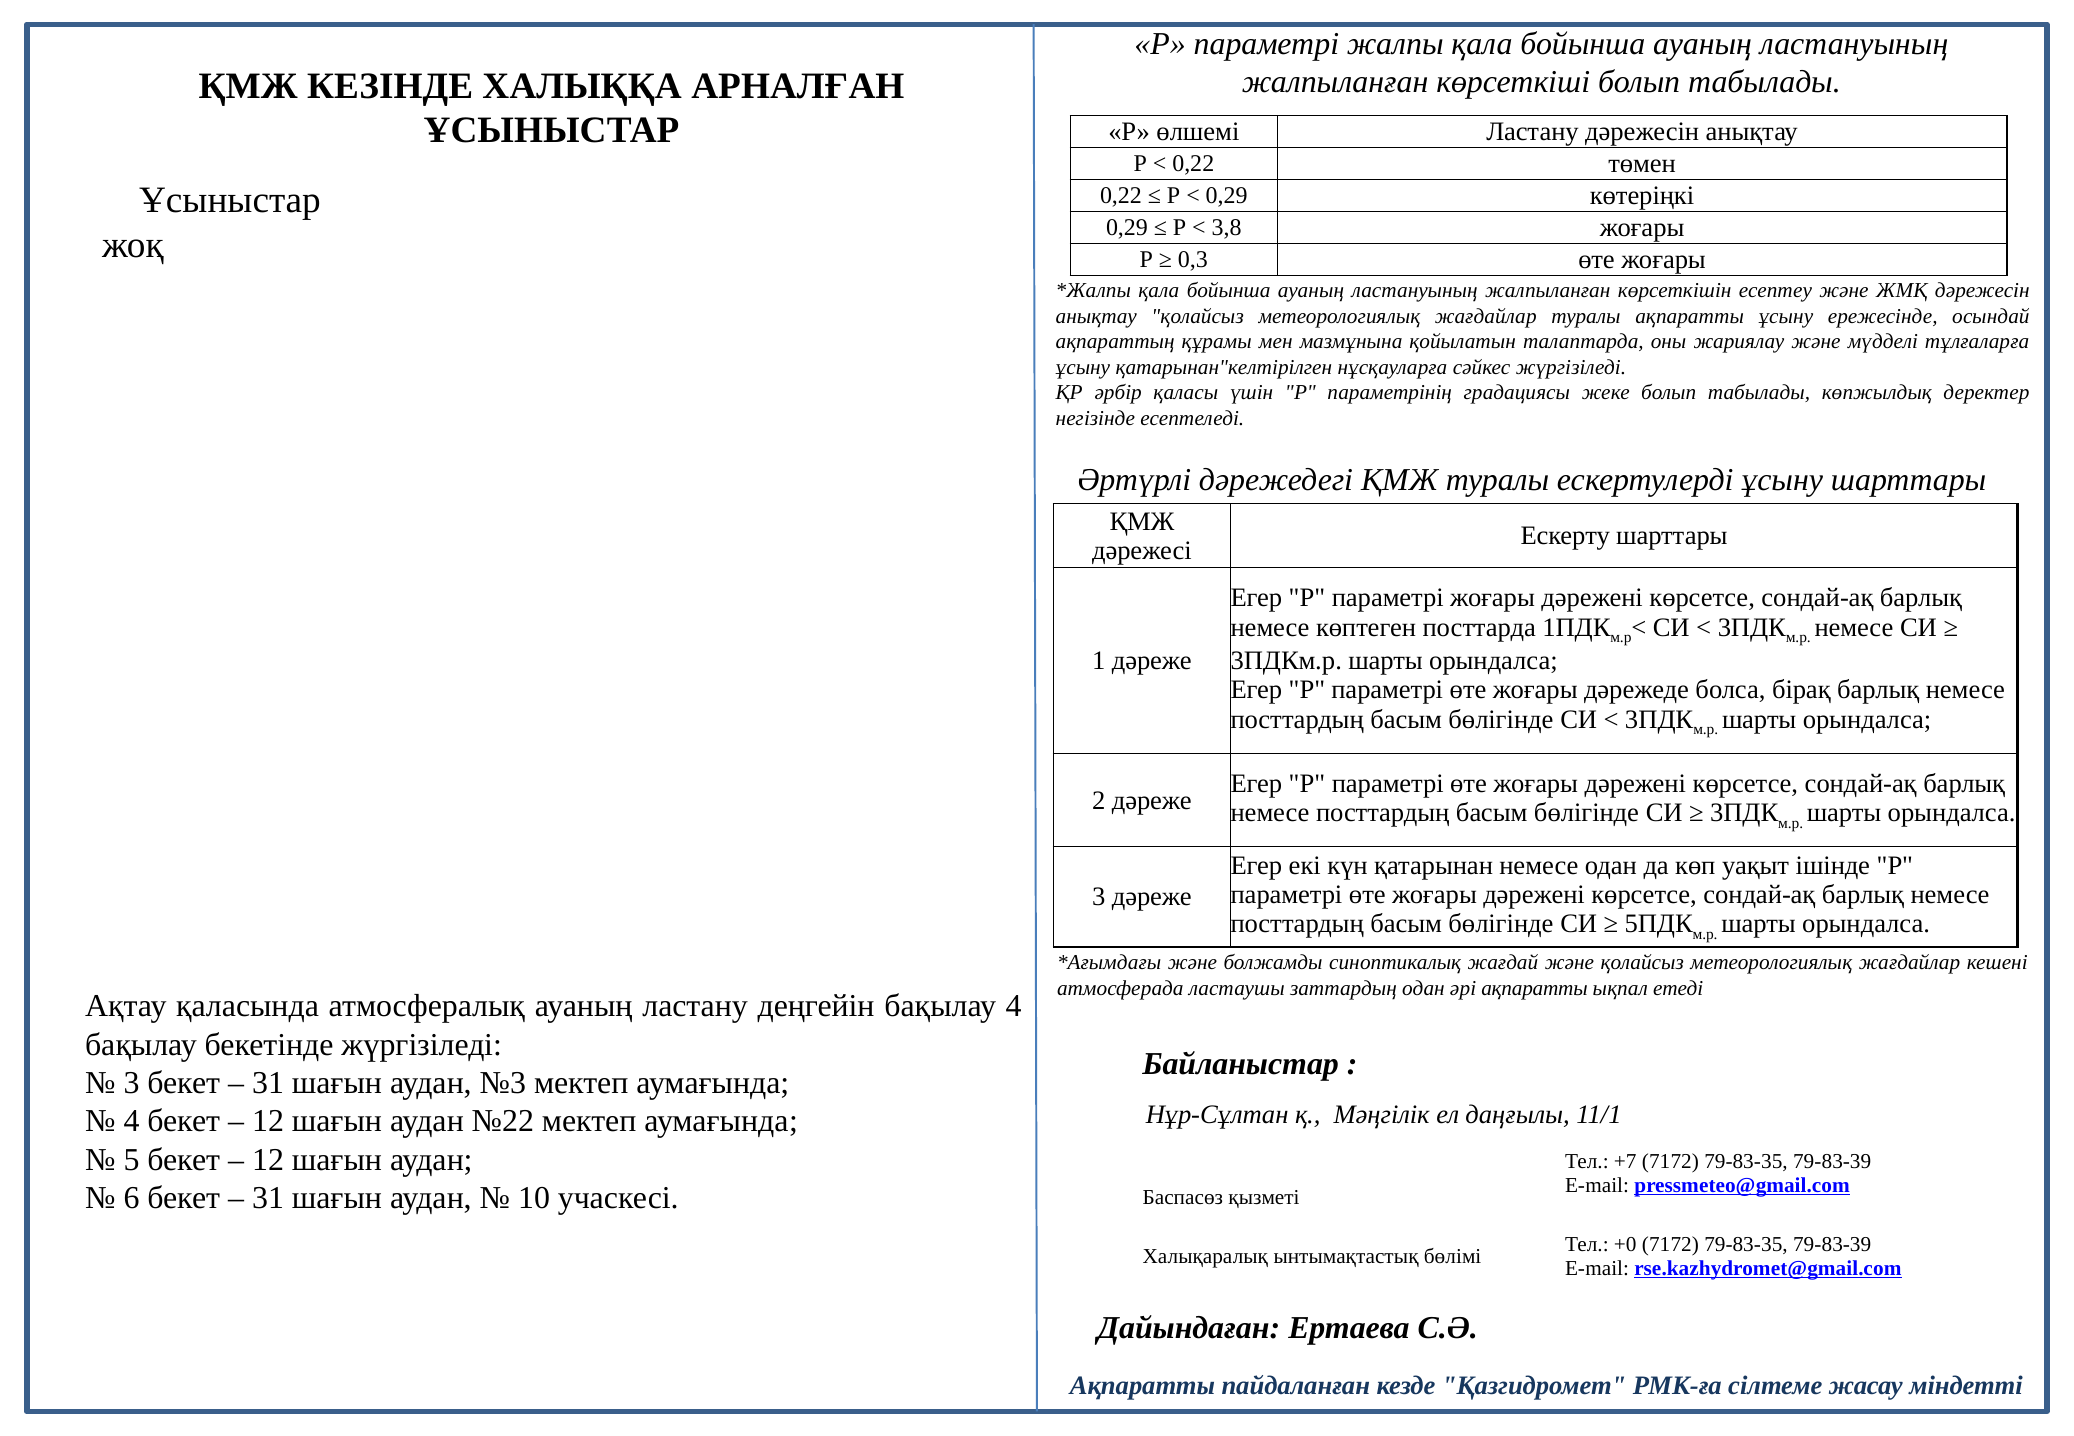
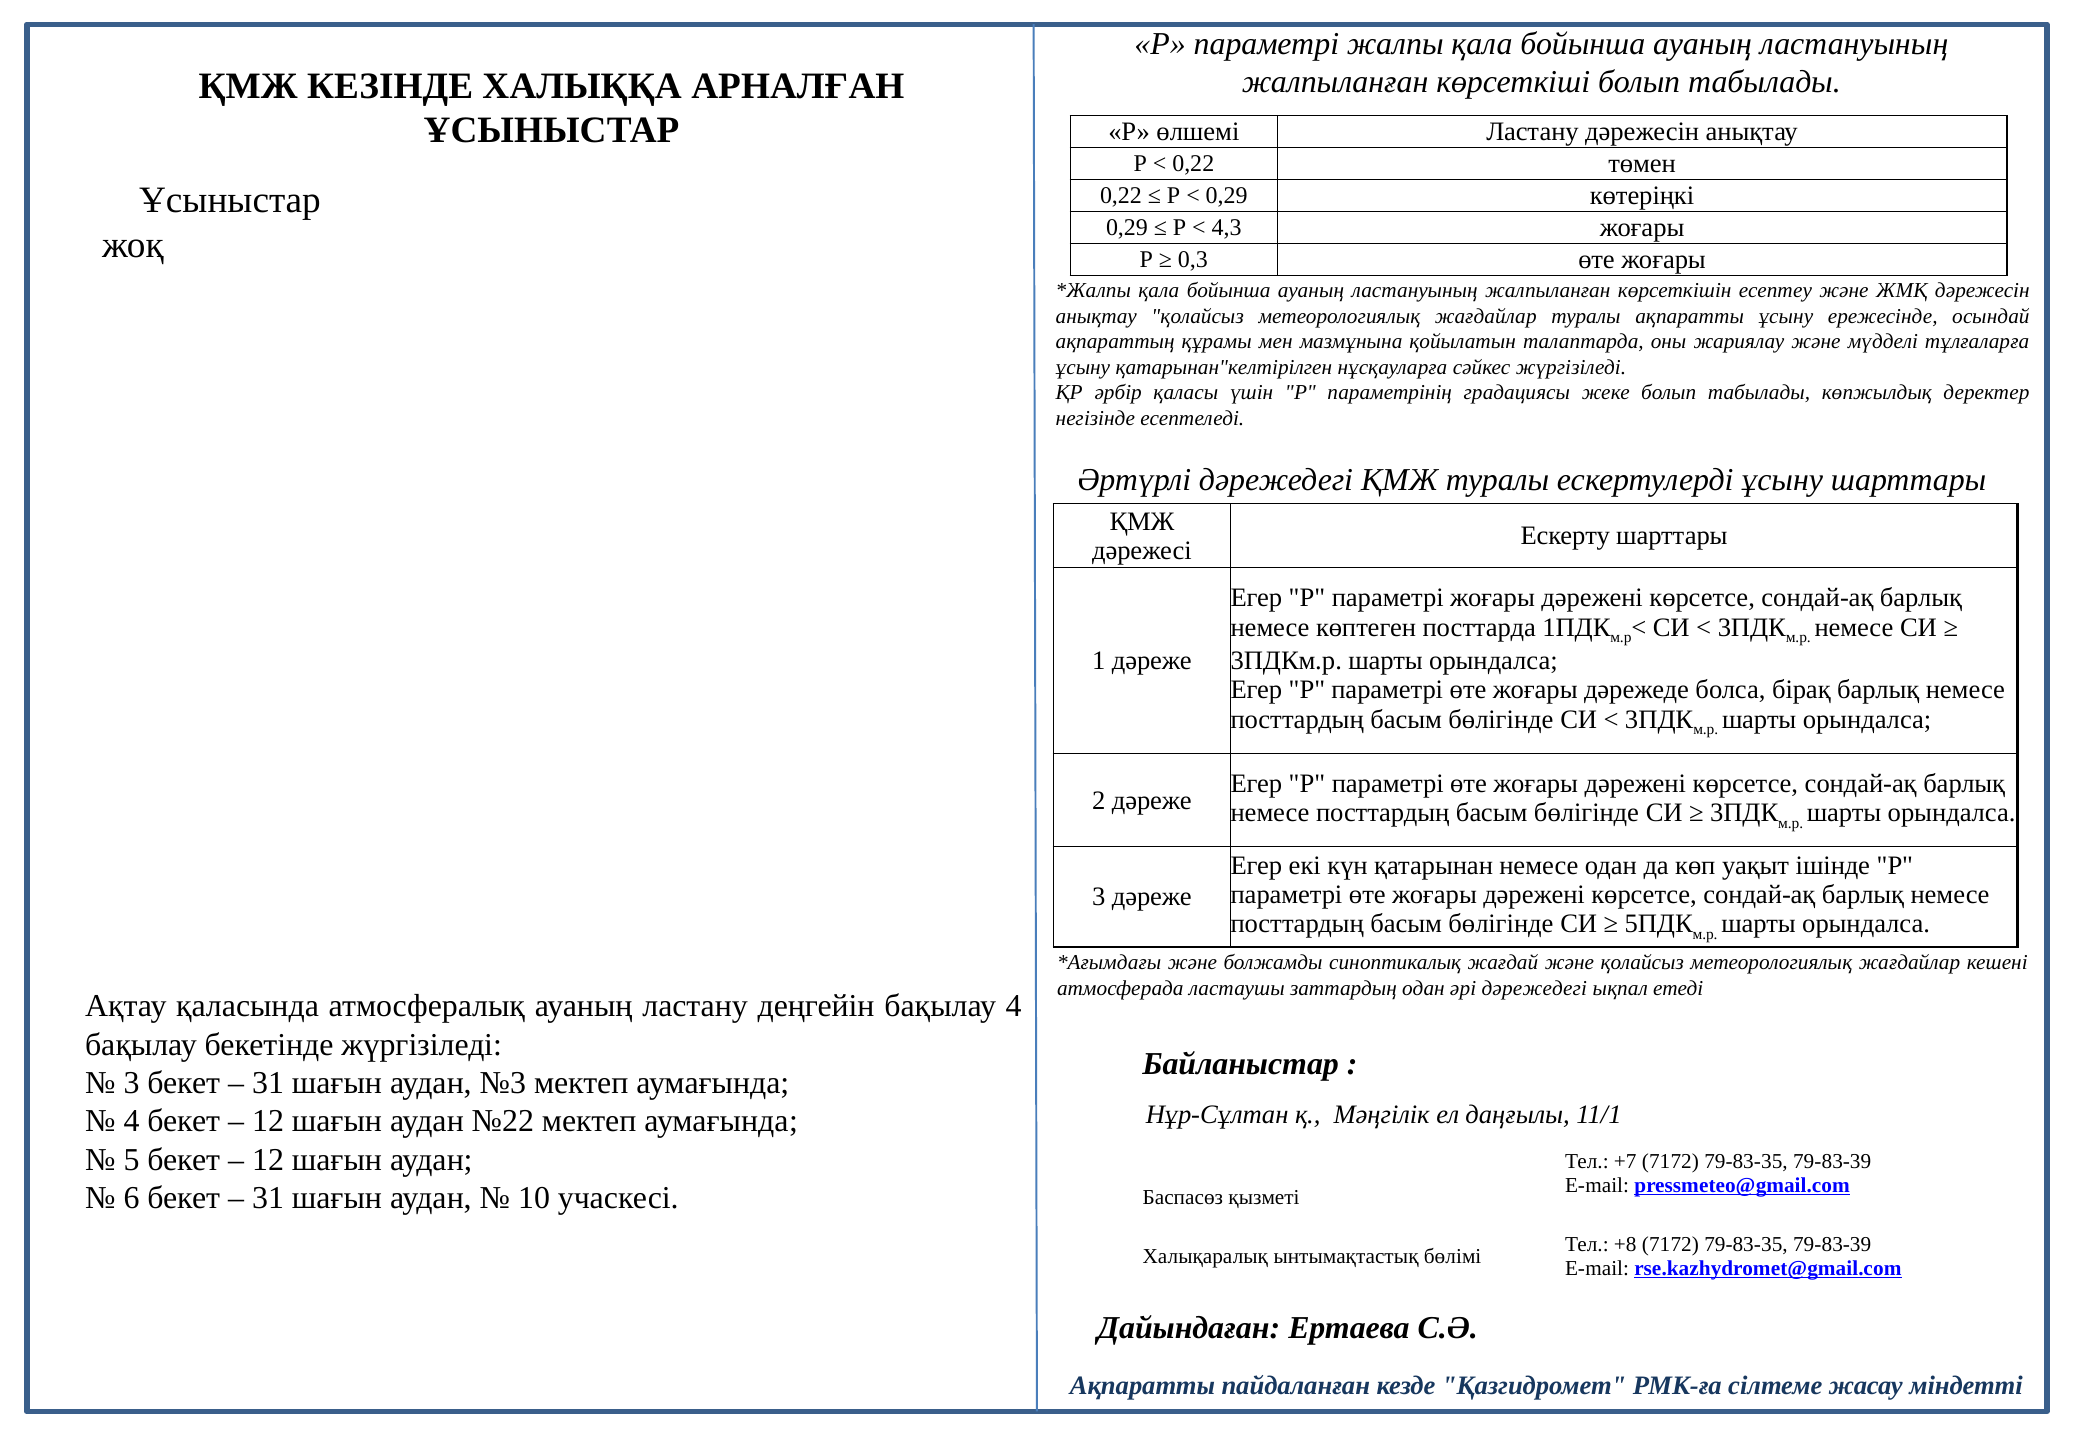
3,8: 3,8 -> 4,3
әрі ақпаратты: ақпаратты -> дәрежедегі
+0: +0 -> +8
